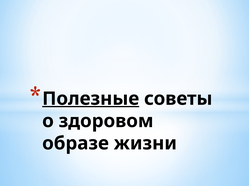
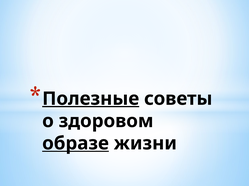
образе underline: none -> present
